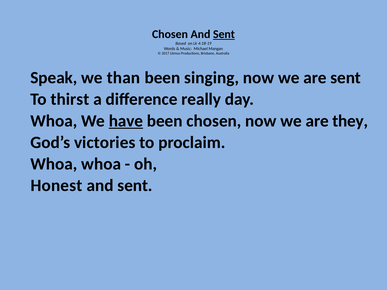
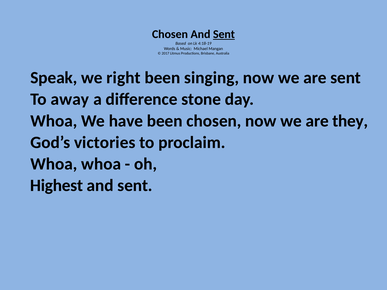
than: than -> right
thirst: thirst -> away
really: really -> stone
have underline: present -> none
Honest: Honest -> Highest
